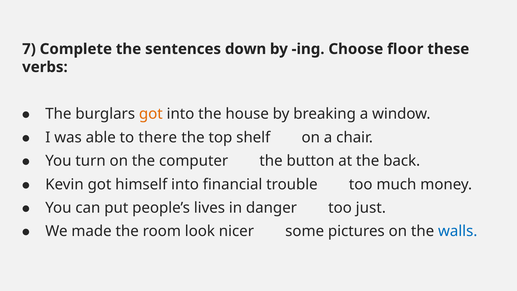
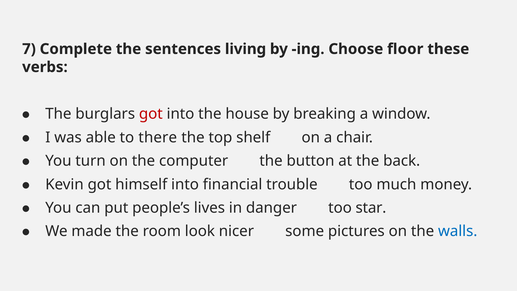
down: down -> living
got at (151, 114) colour: orange -> red
just: just -> star
